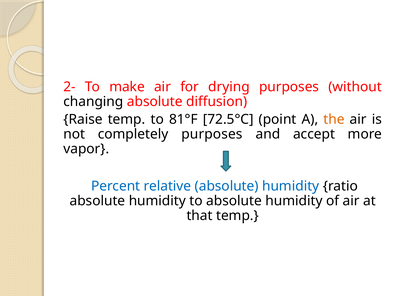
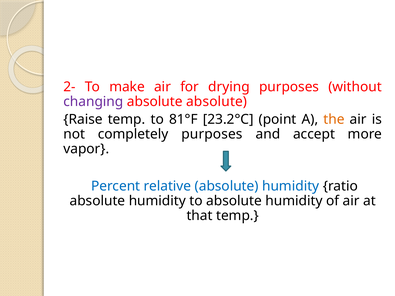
changing colour: black -> purple
absolute diffusion: diffusion -> absolute
72.5°C: 72.5°C -> 23.2°C
